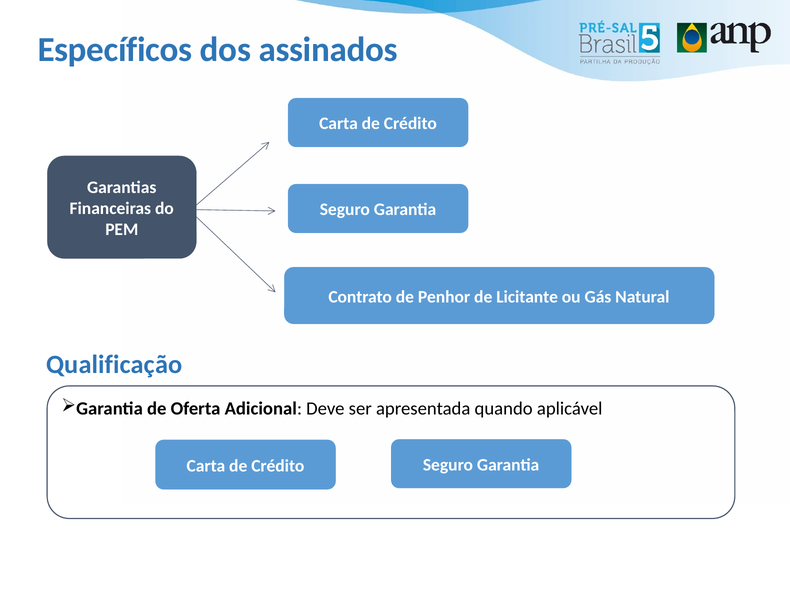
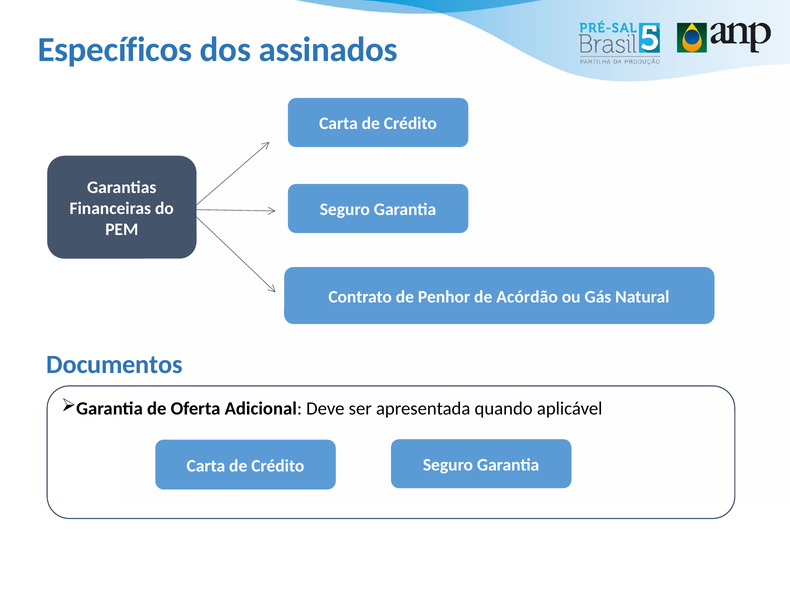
Licitante: Licitante -> Acórdão
Qualificação: Qualificação -> Documentos
